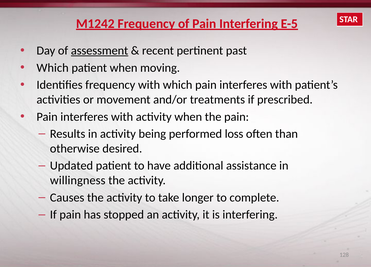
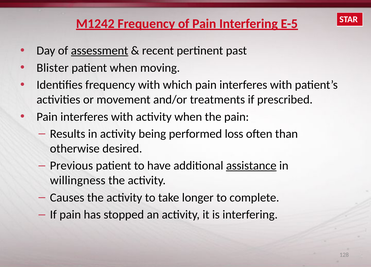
Which at (53, 68): Which -> Blister
Updated: Updated -> Previous
assistance underline: none -> present
